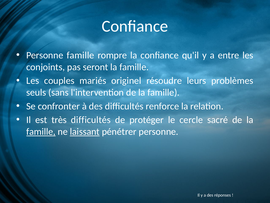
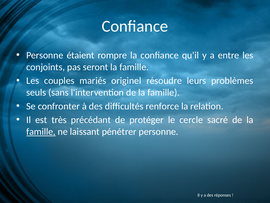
Personne famille: famille -> étaient
très difficultés: difficultés -> précédant
laissant underline: present -> none
